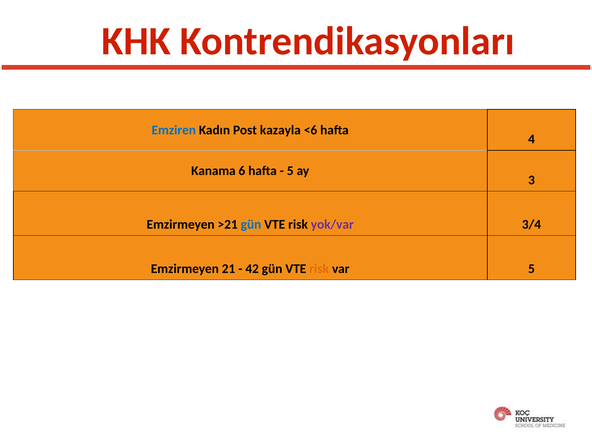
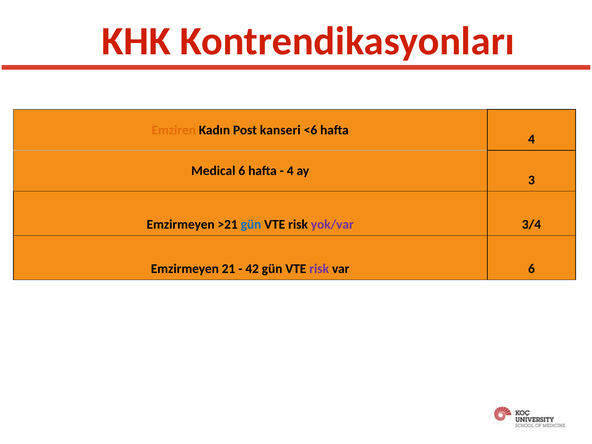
Emziren colour: blue -> orange
kazayla: kazayla -> kanseri
Kanama: Kanama -> Medical
5 at (290, 171): 5 -> 4
risk at (319, 269) colour: orange -> purple
var 5: 5 -> 6
